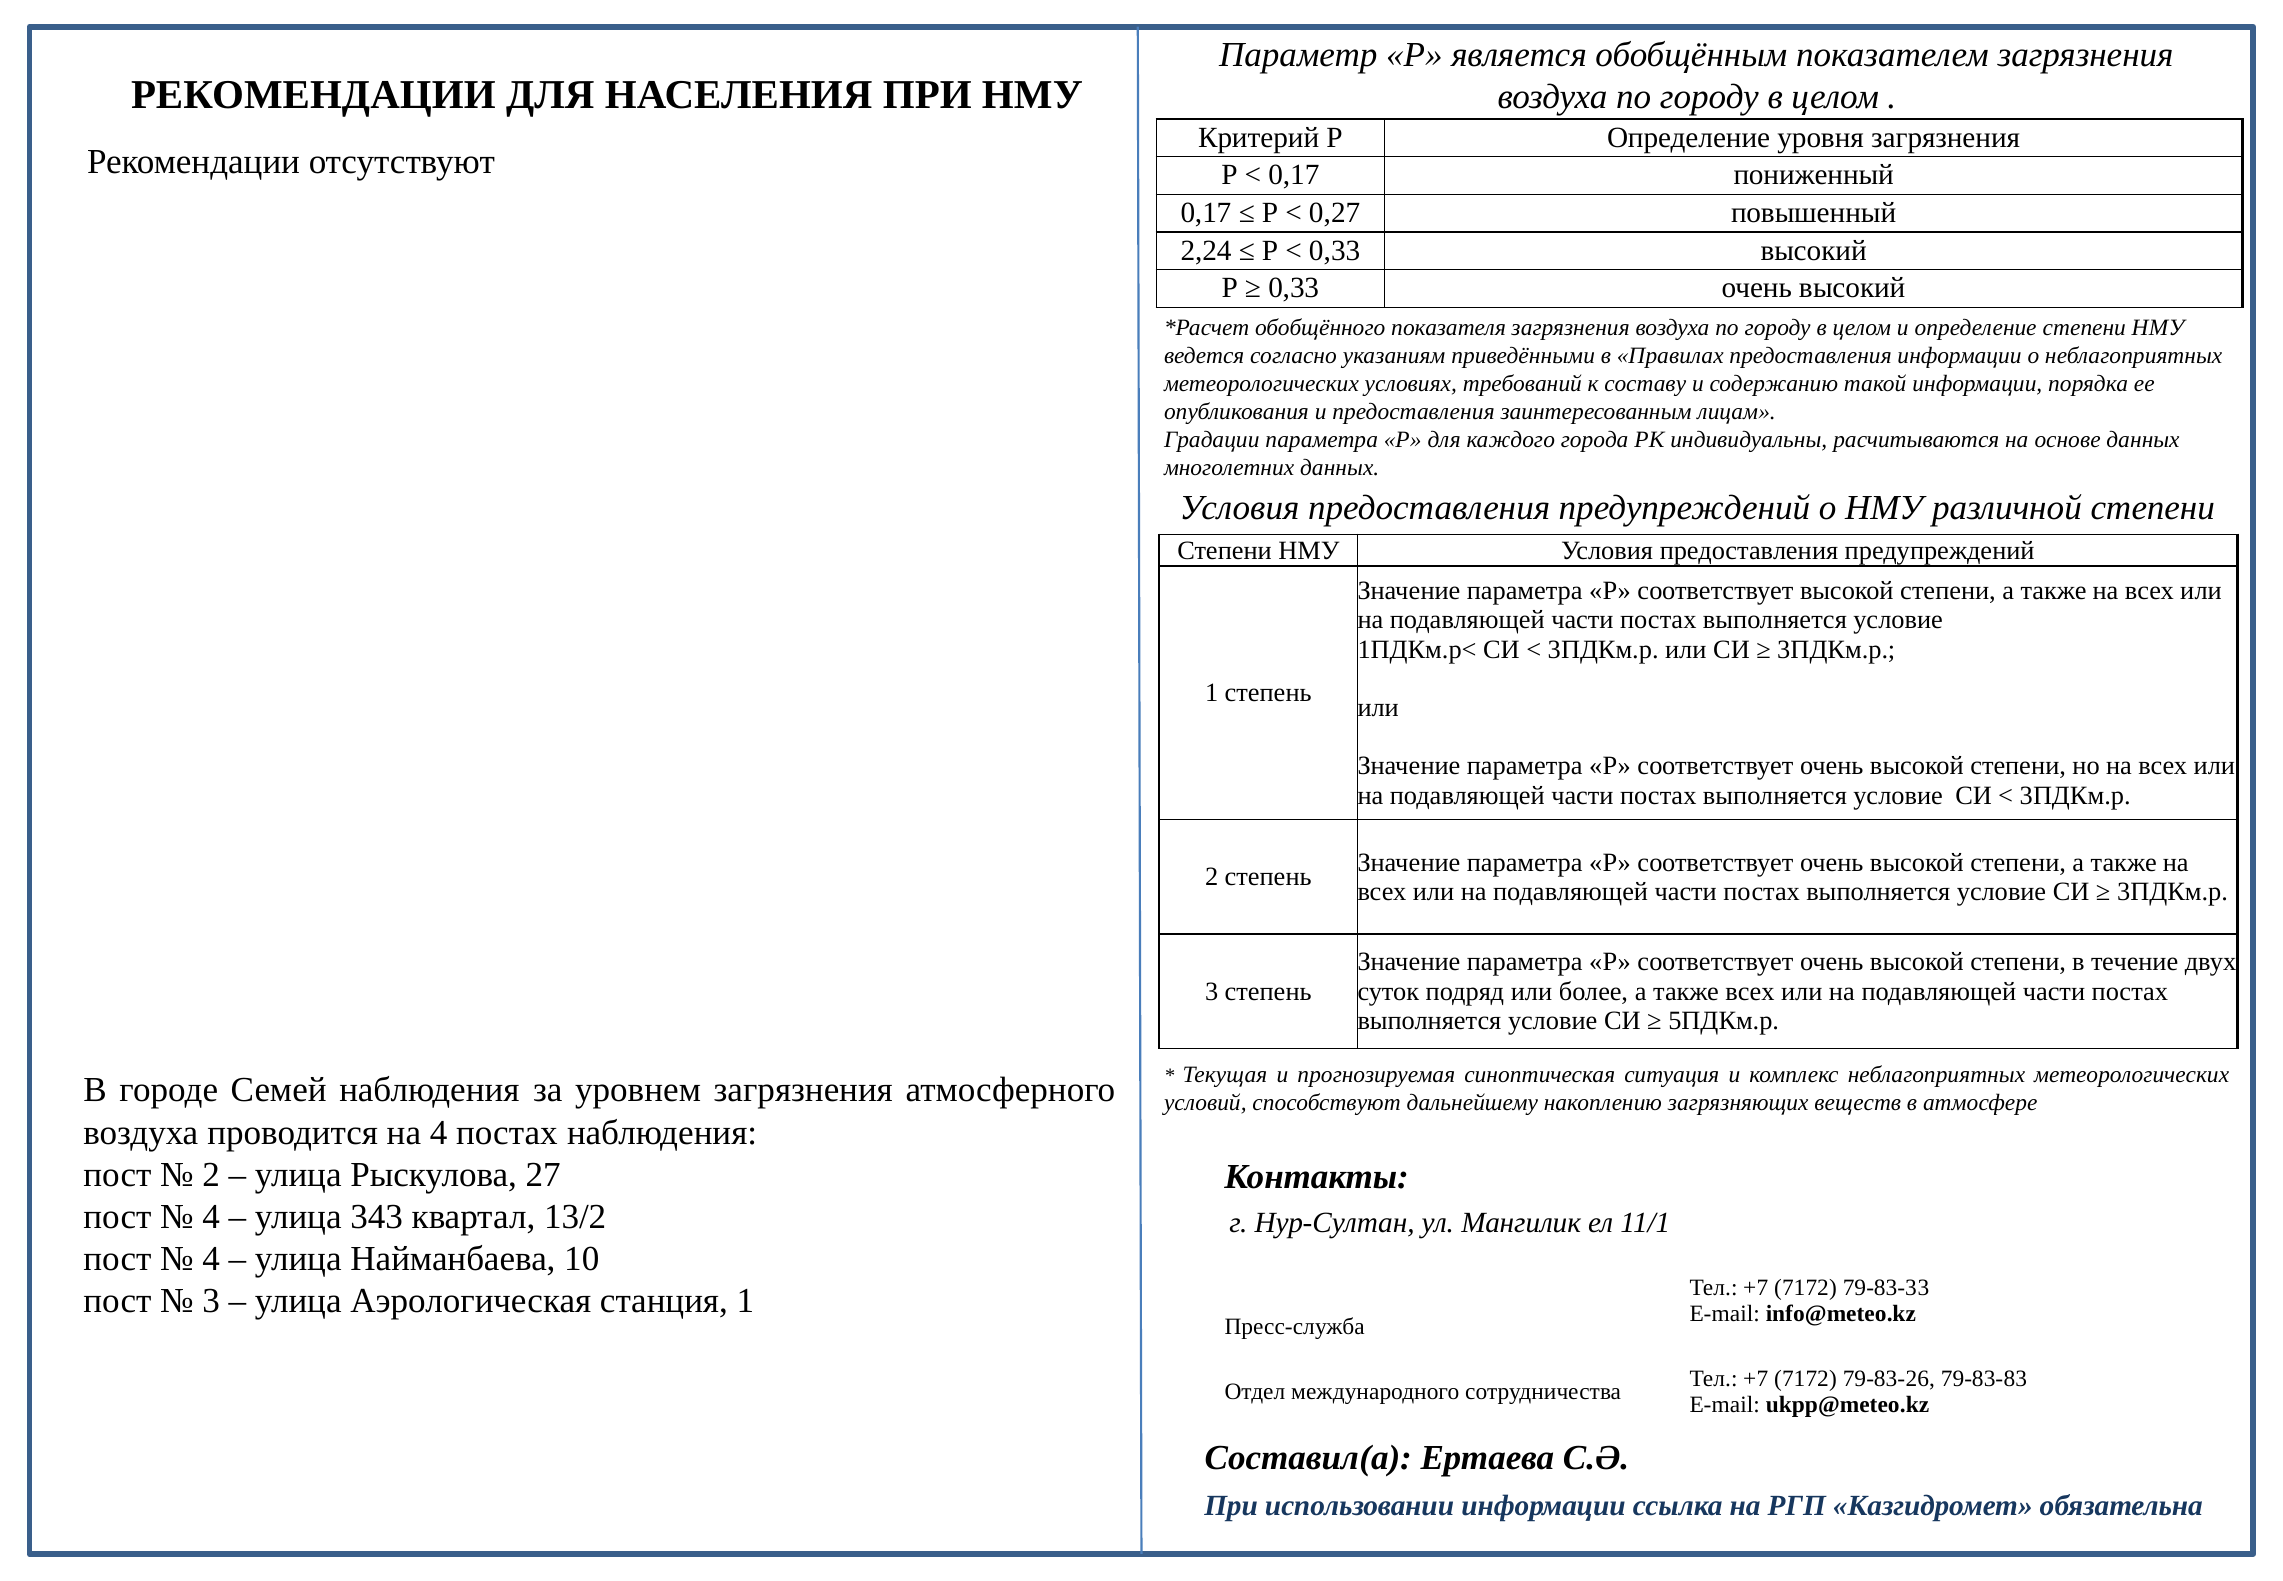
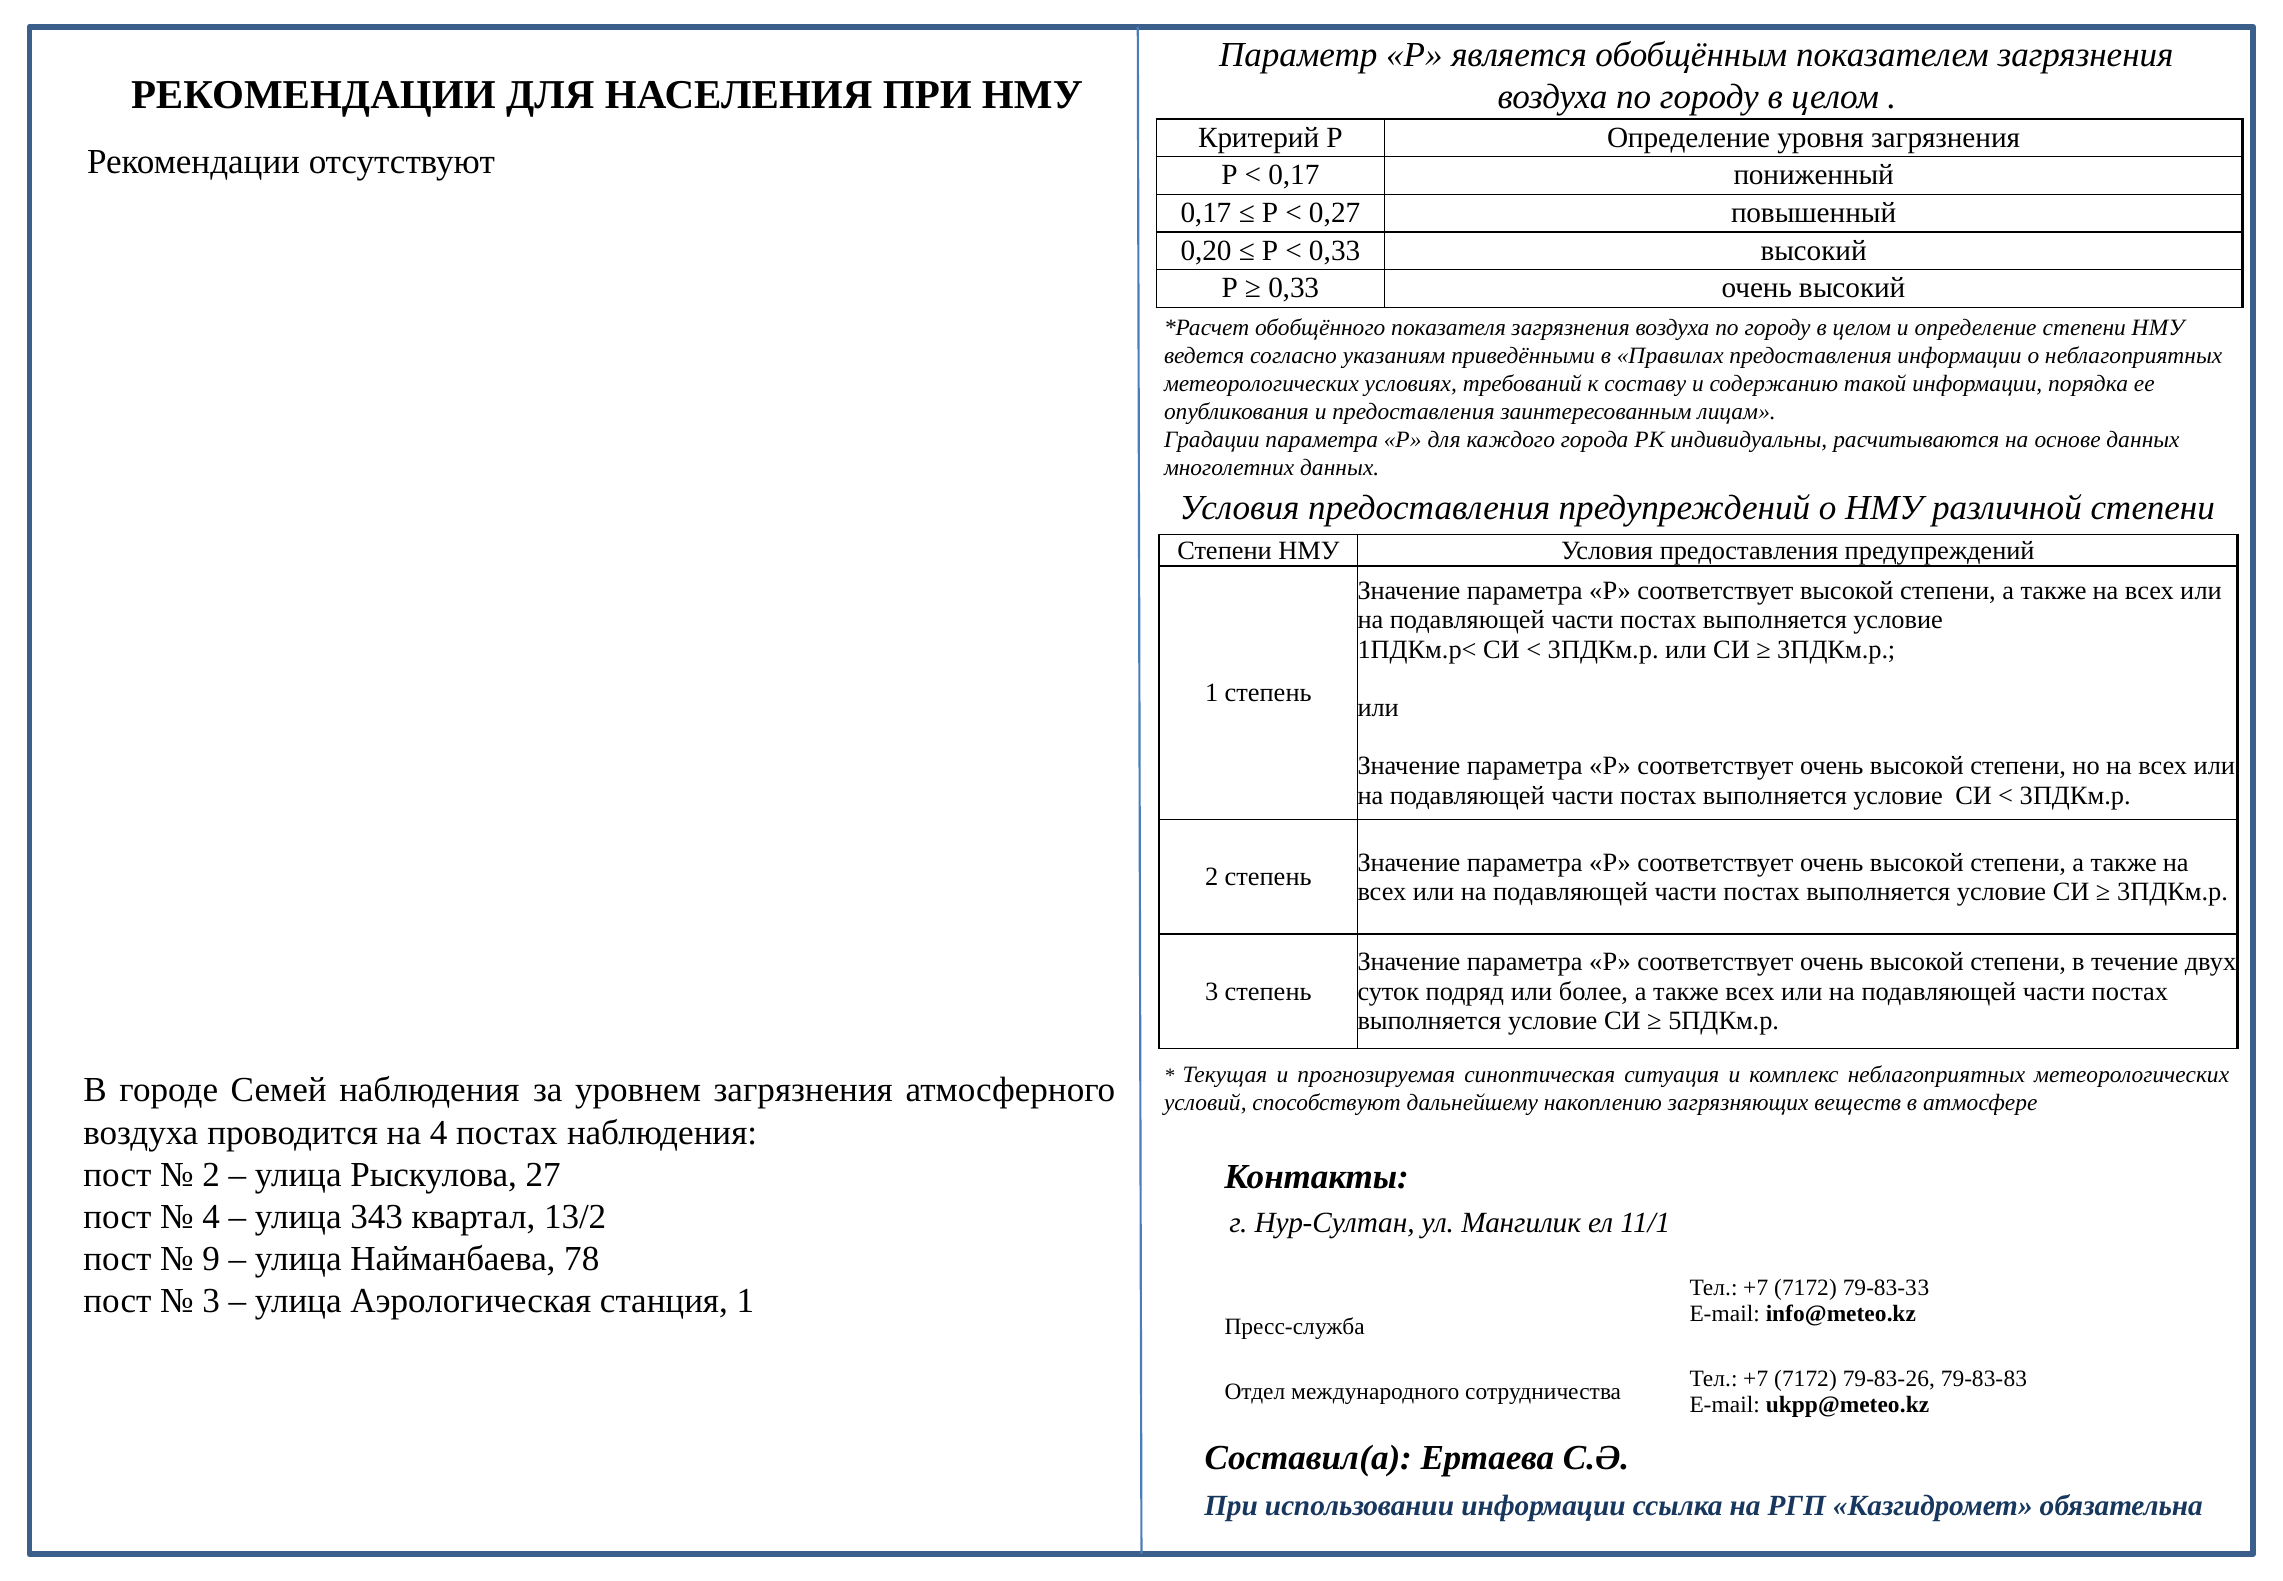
2,24: 2,24 -> 0,20
4 at (211, 1259): 4 -> 9
10: 10 -> 78
